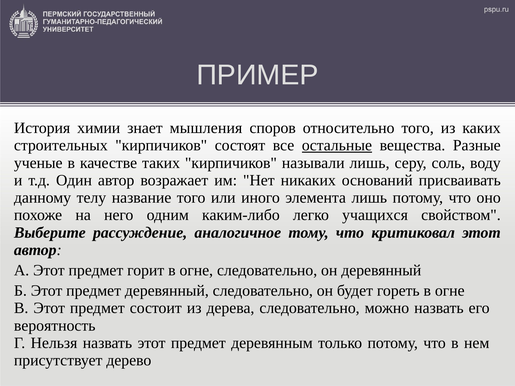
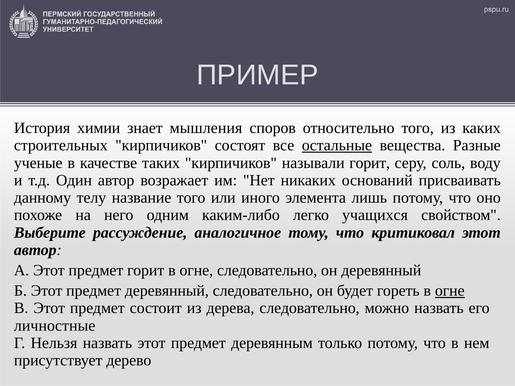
называли лишь: лишь -> горит
огне at (450, 291) underline: none -> present
вероятность: вероятность -> личностные
